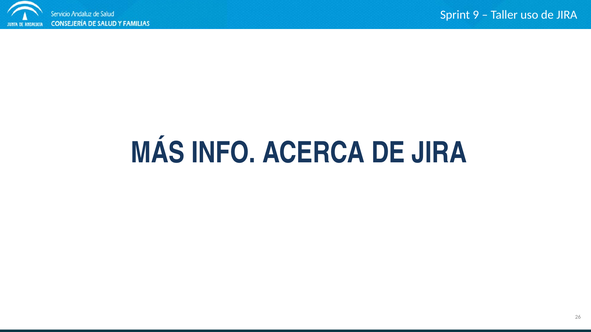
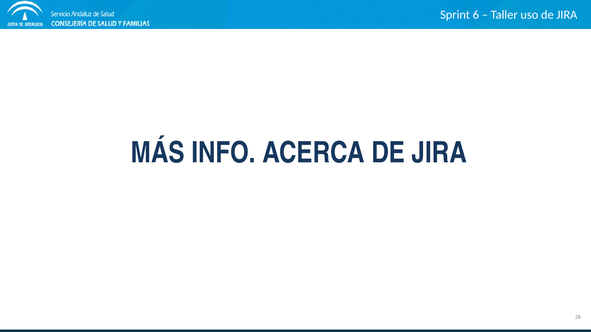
9: 9 -> 6
